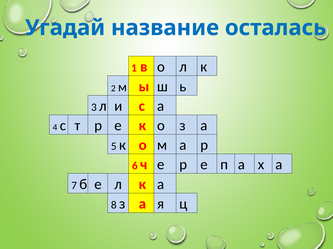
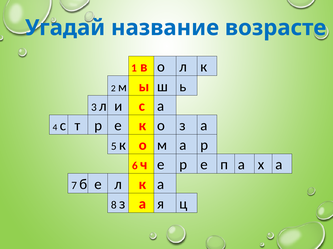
осталась: осталась -> возрасте
